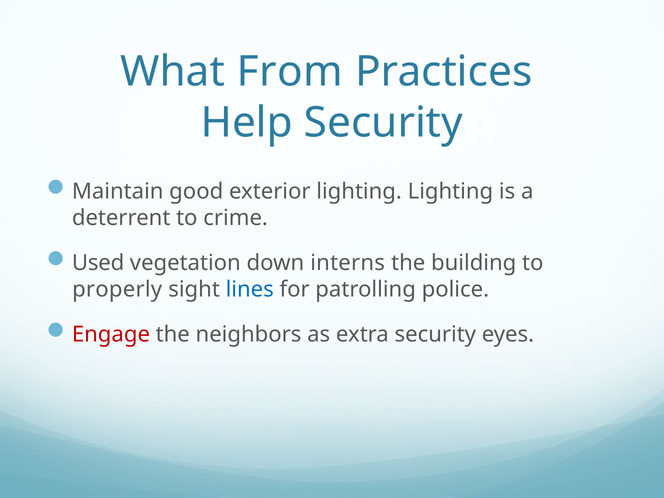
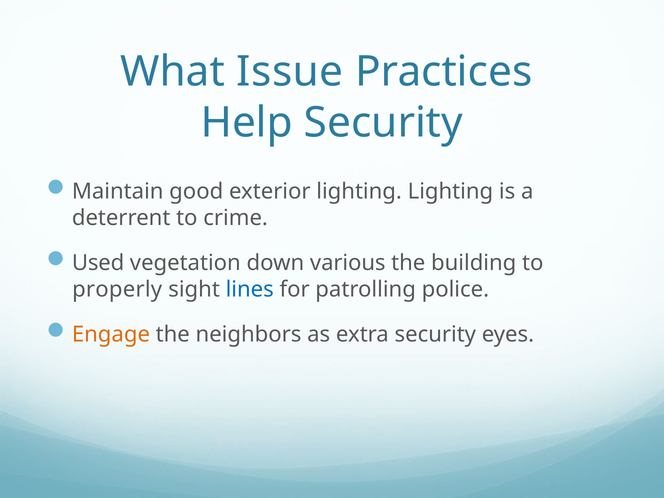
From: From -> Issue
interns: interns -> various
Engage colour: red -> orange
